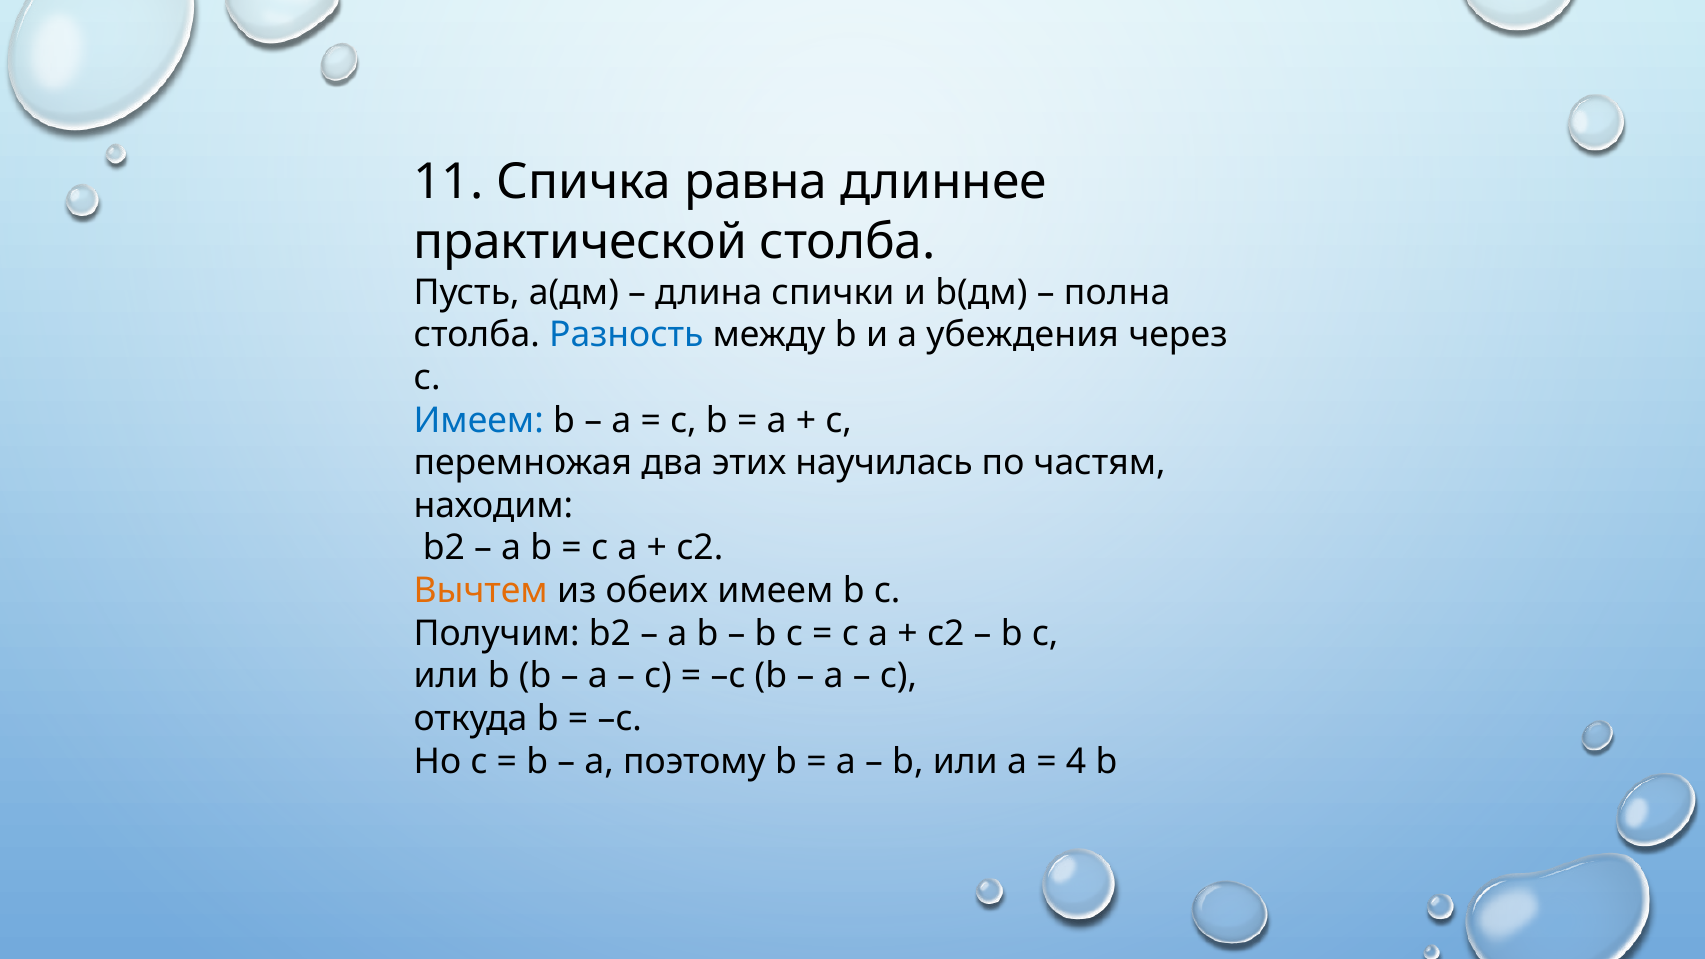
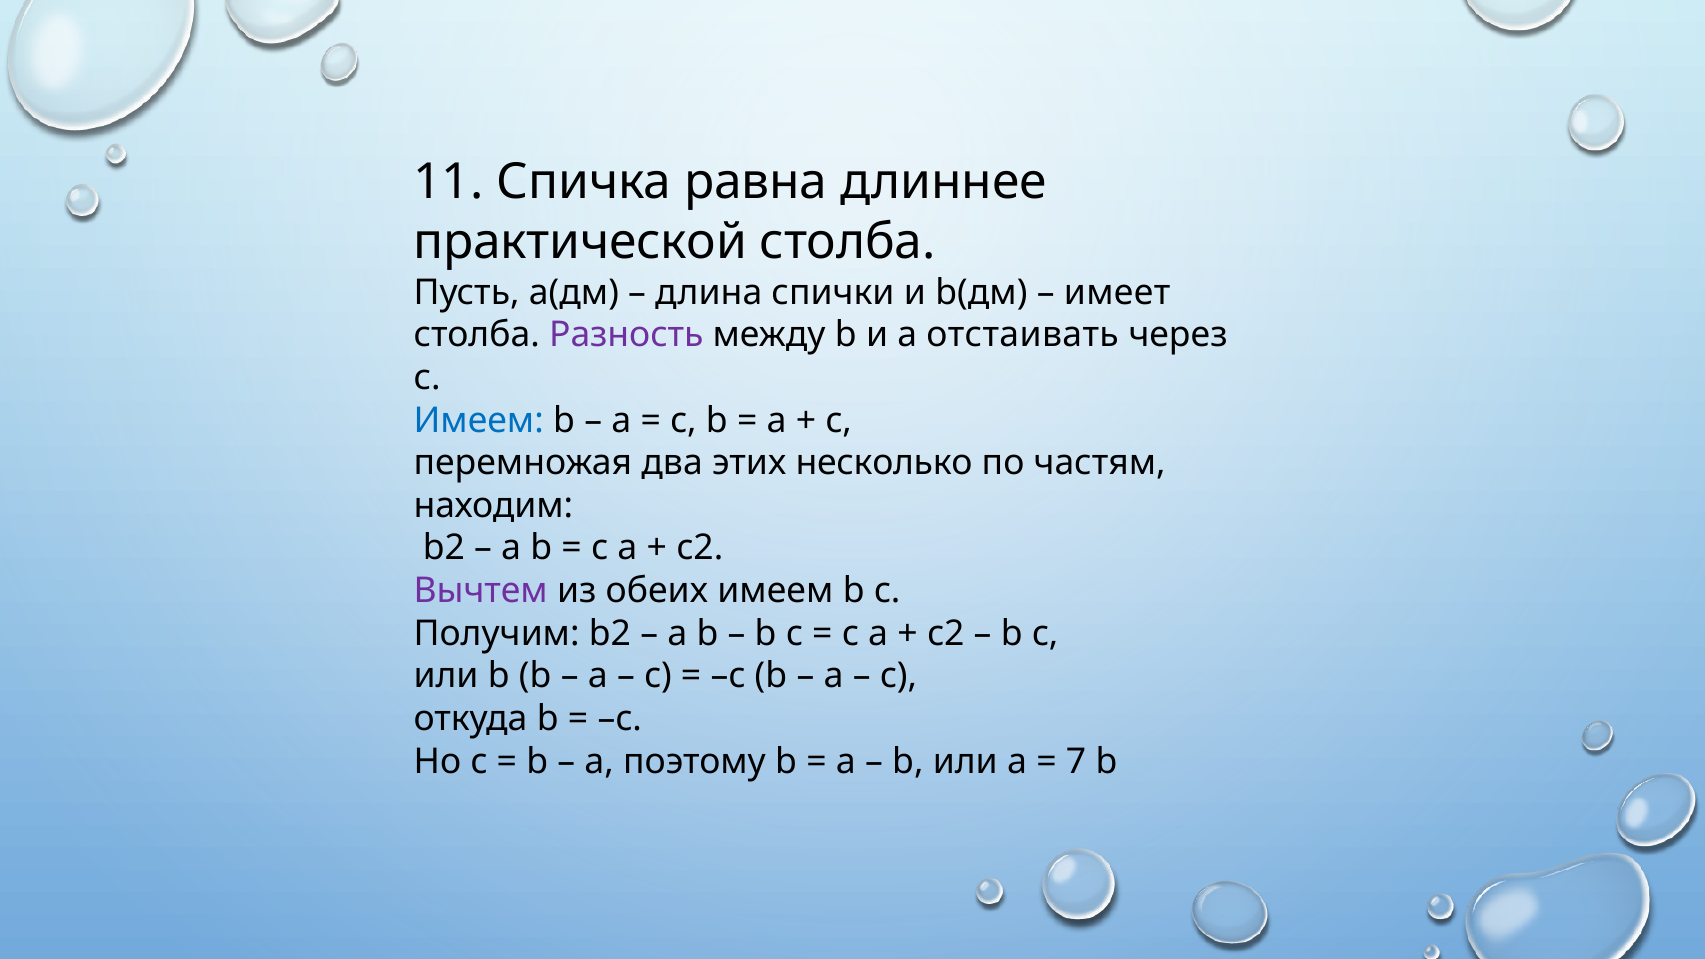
полна: полна -> имеет
Разность colour: blue -> purple
убеждения: убеждения -> отстаивать
научилась: научилась -> несколько
Вычтем colour: orange -> purple
4: 4 -> 7
